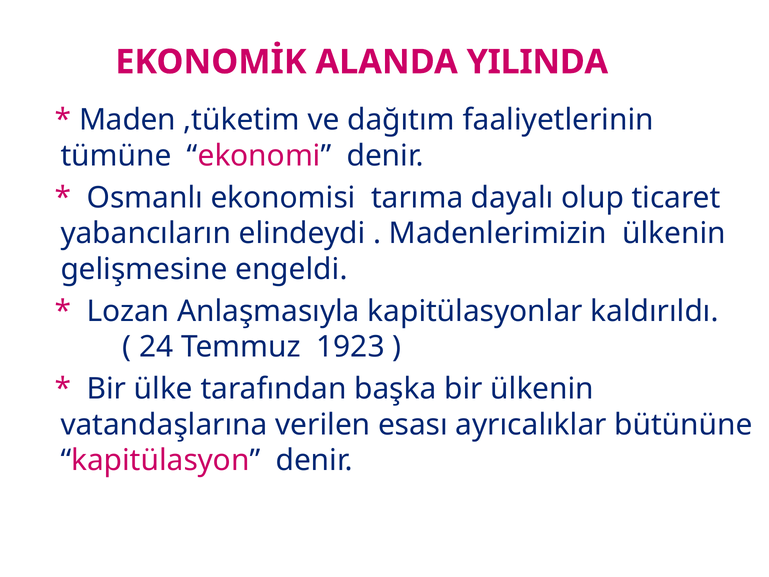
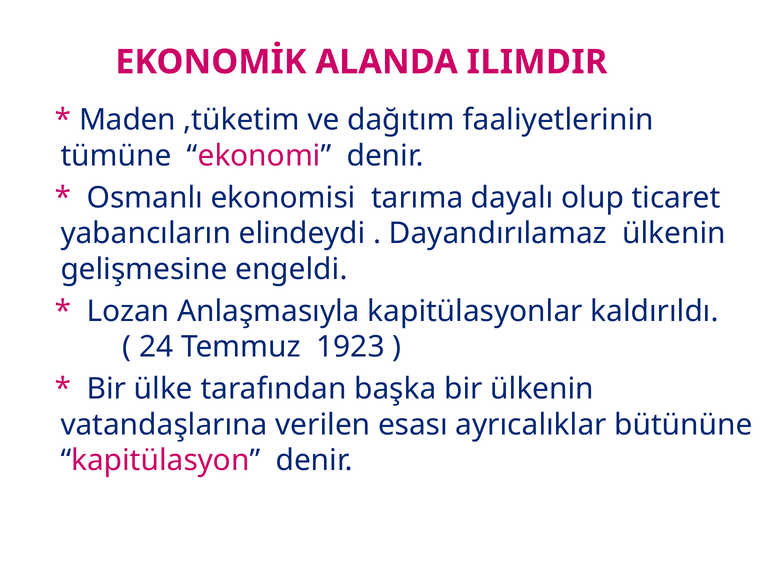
YILINDA: YILINDA -> ILIMDIR
Madenlerimizin: Madenlerimizin -> Dayandırılamaz
